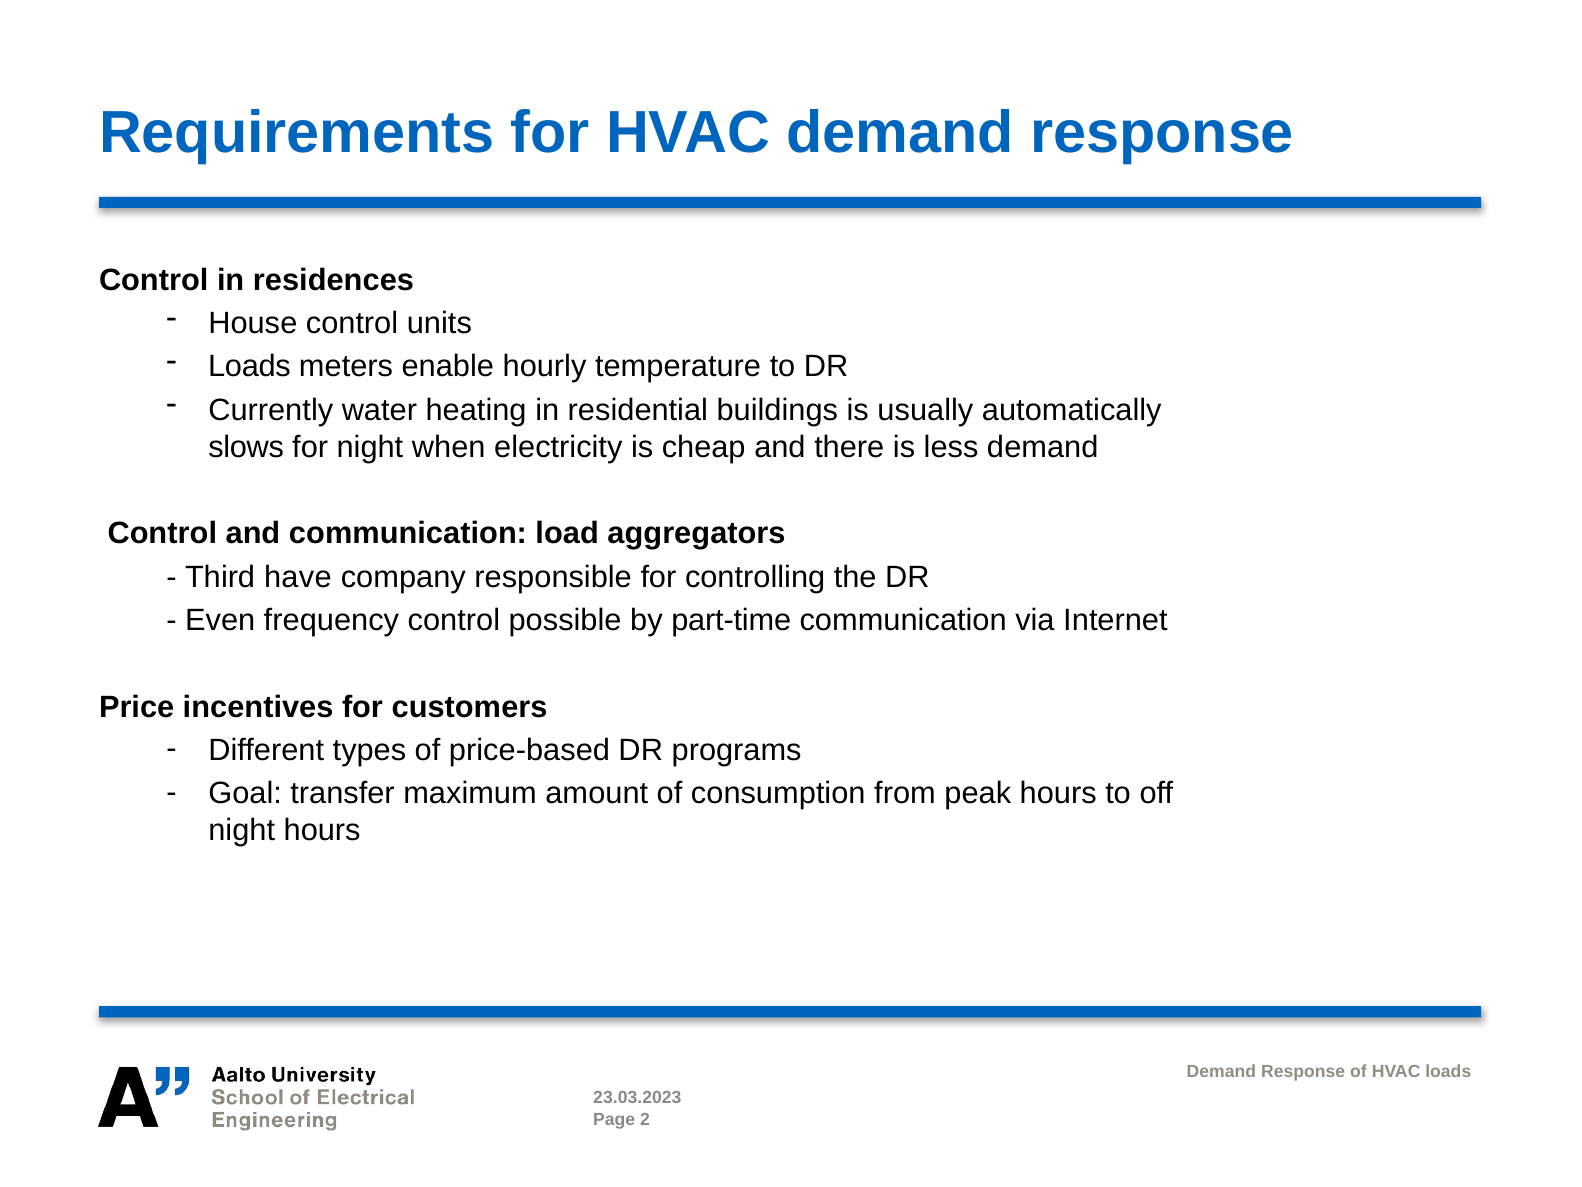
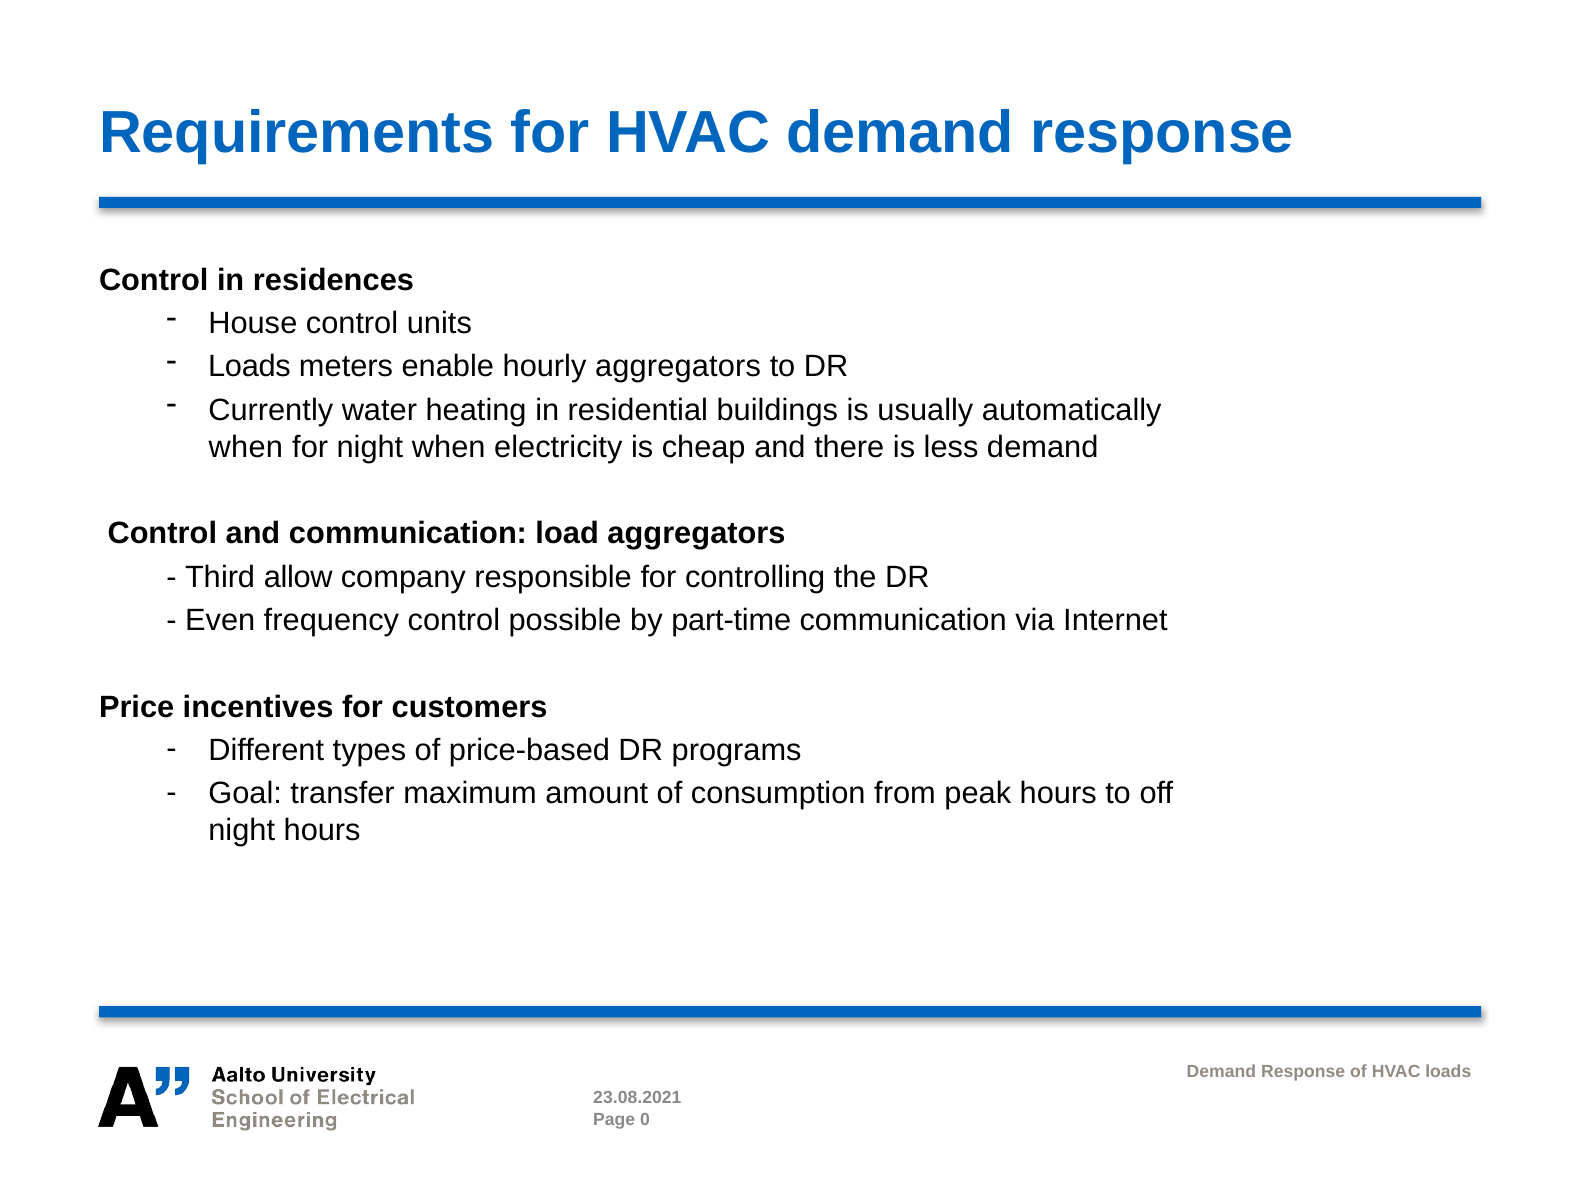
hourly temperature: temperature -> aggregators
slows at (246, 447): slows -> when
have: have -> allow
23.03.2023: 23.03.2023 -> 23.08.2021
2: 2 -> 0
